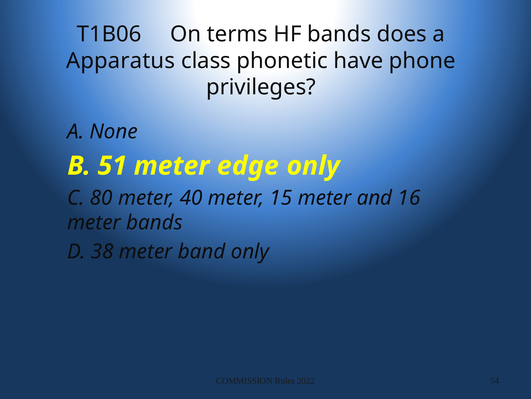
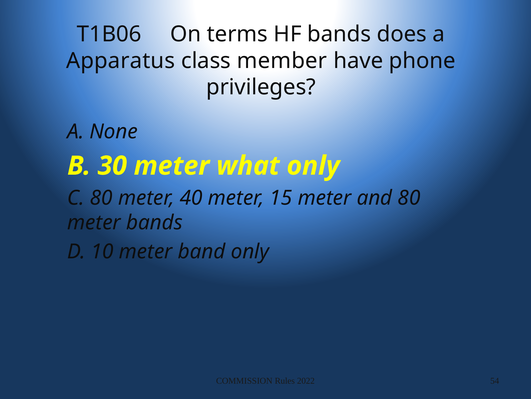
phonetic: phonetic -> member
51: 51 -> 30
edge: edge -> what
and 16: 16 -> 80
38: 38 -> 10
